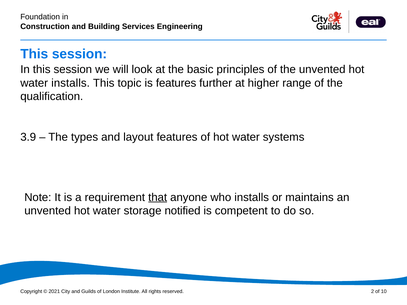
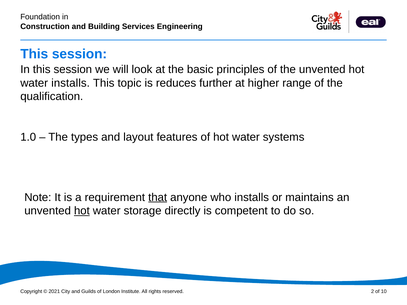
is features: features -> reduces
3.9: 3.9 -> 1.0
hot at (82, 211) underline: none -> present
notified: notified -> directly
